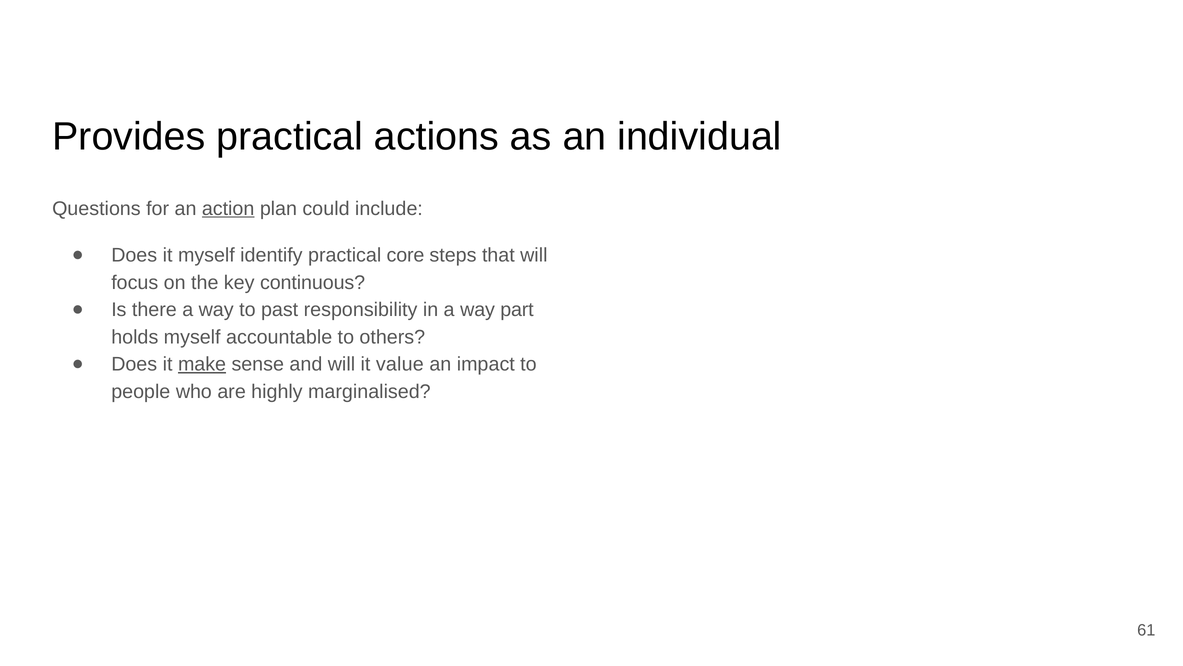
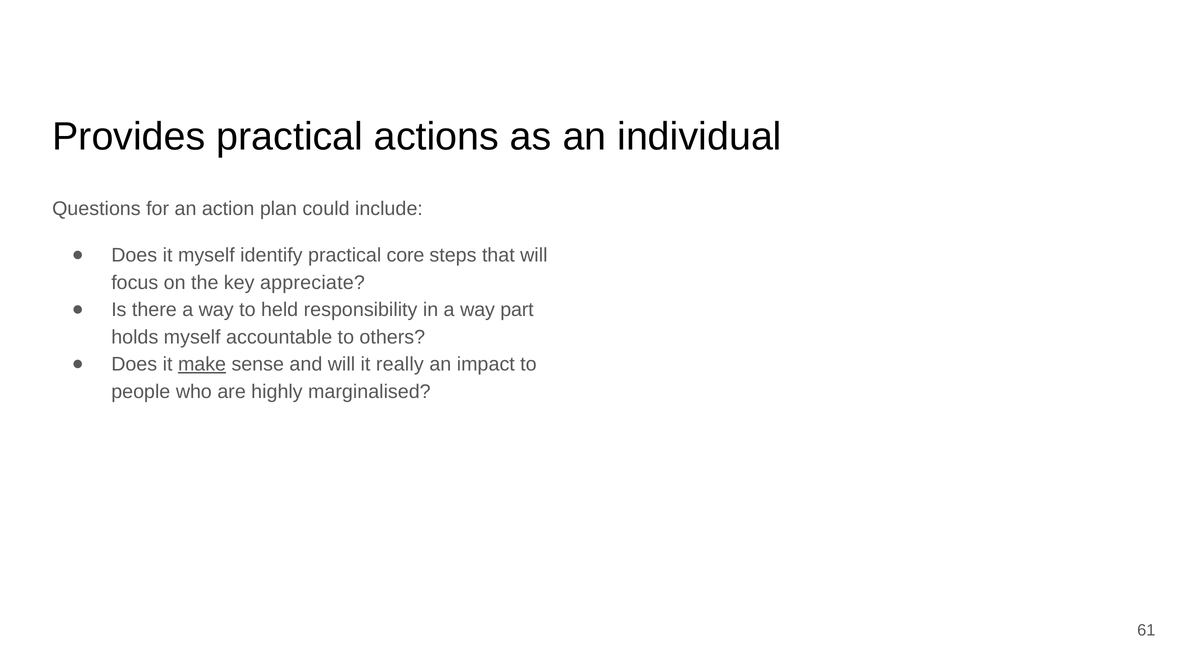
action underline: present -> none
continuous: continuous -> appreciate
past: past -> held
value: value -> really
